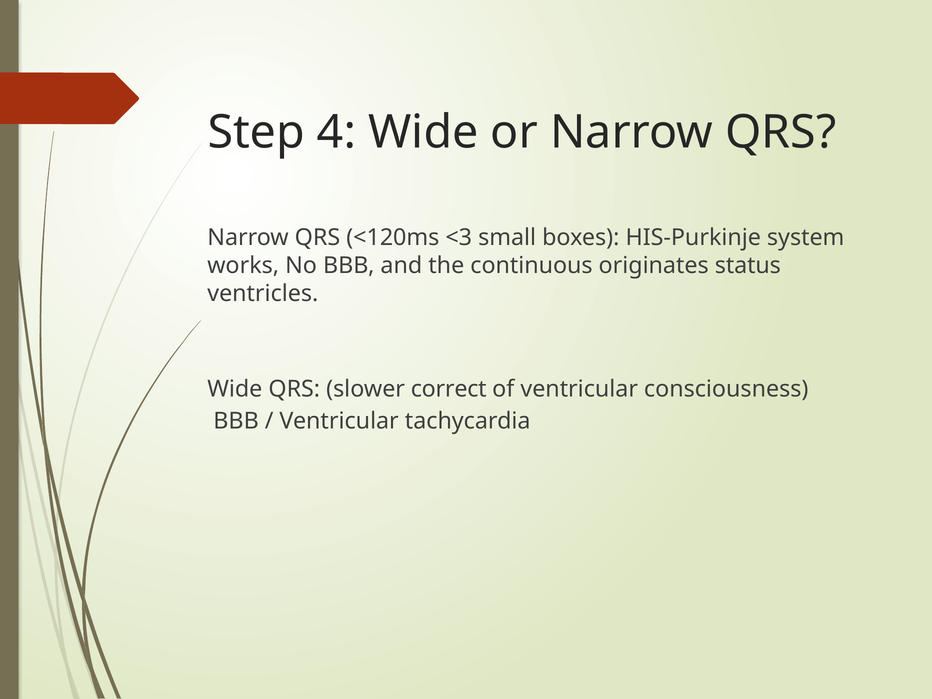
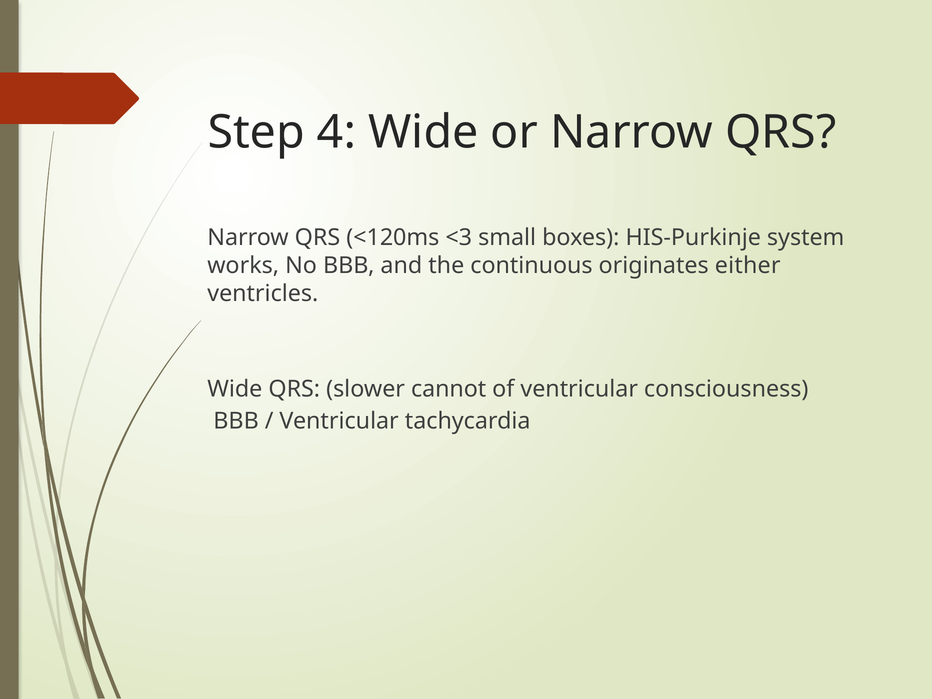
status: status -> either
correct: correct -> cannot
